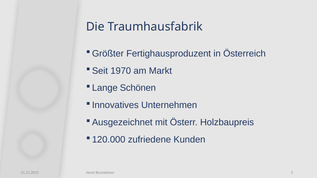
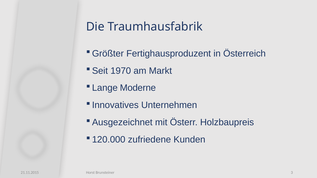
Schönen: Schönen -> Moderne
